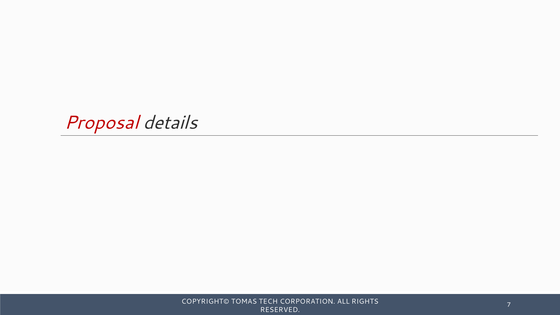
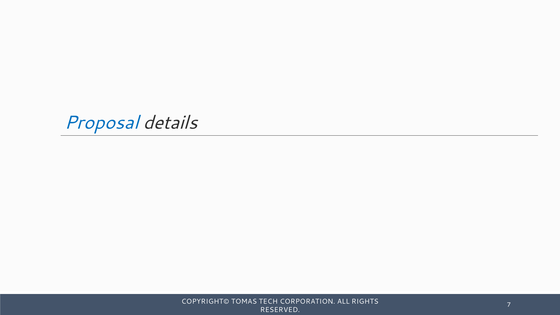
Proposal colour: red -> blue
